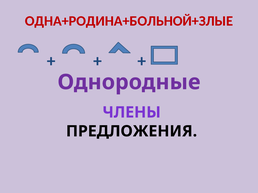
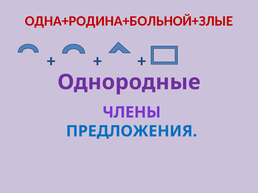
ПРЕДЛОЖЕНИЯ colour: black -> blue
